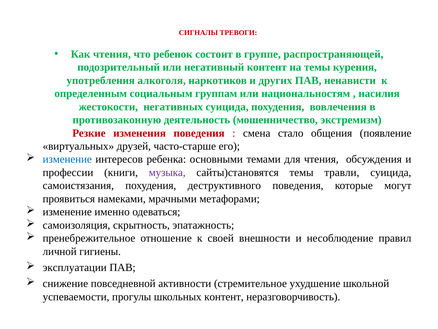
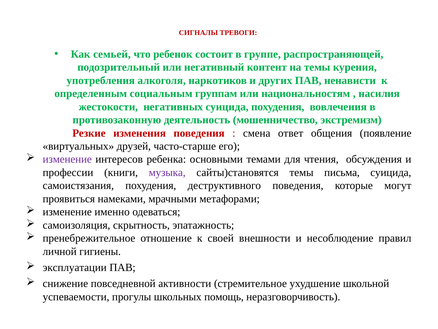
Как чтения: чтения -> семьей
стало: стало -> ответ
изменение at (67, 159) colour: blue -> purple
травли: травли -> письма
школьных контент: контент -> помощь
